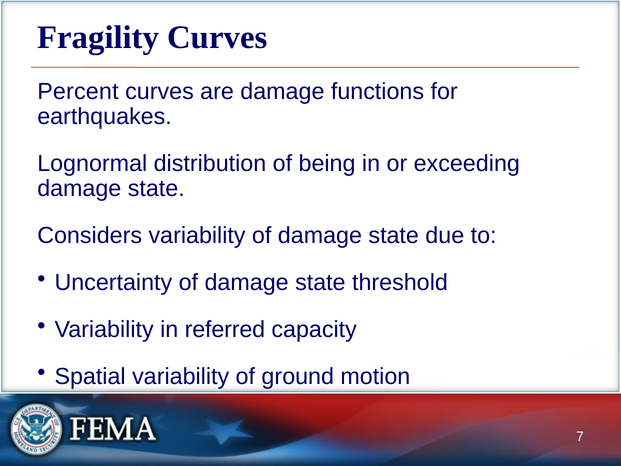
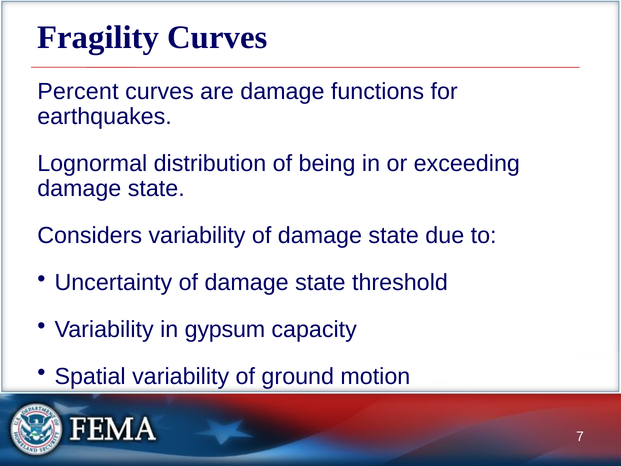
referred: referred -> gypsum
